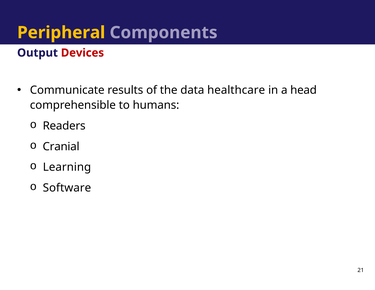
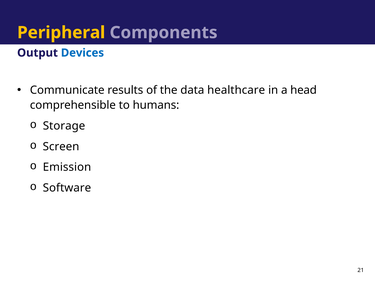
Devices colour: red -> blue
Readers: Readers -> Storage
Cranial: Cranial -> Screen
Learning: Learning -> Emission
